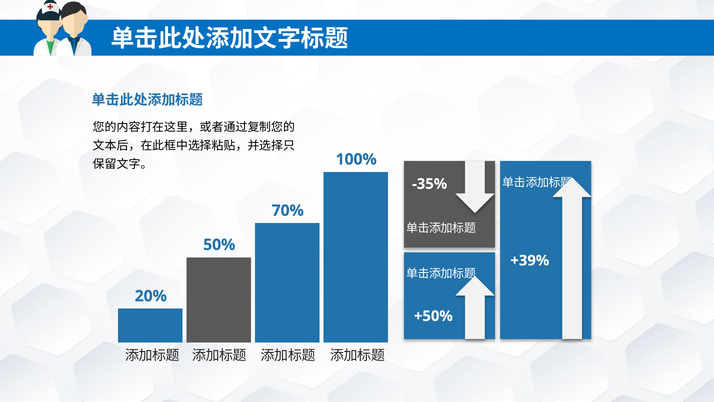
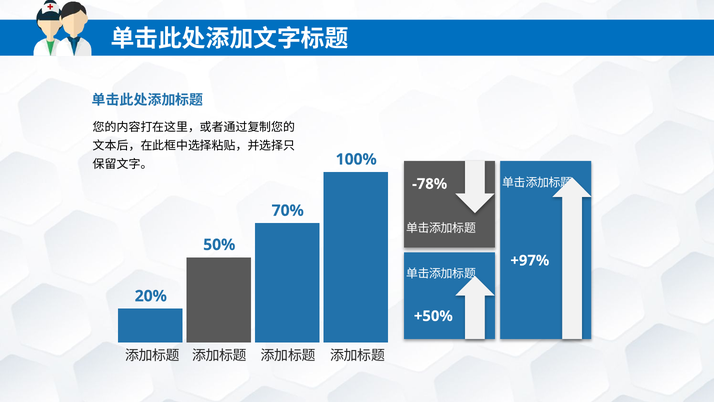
-35%: -35% -> -78%
+39%: +39% -> +97%
